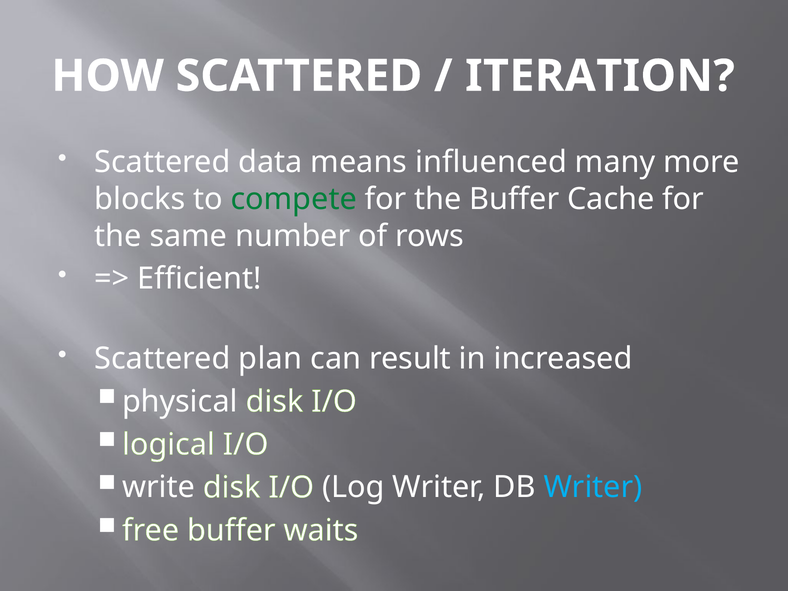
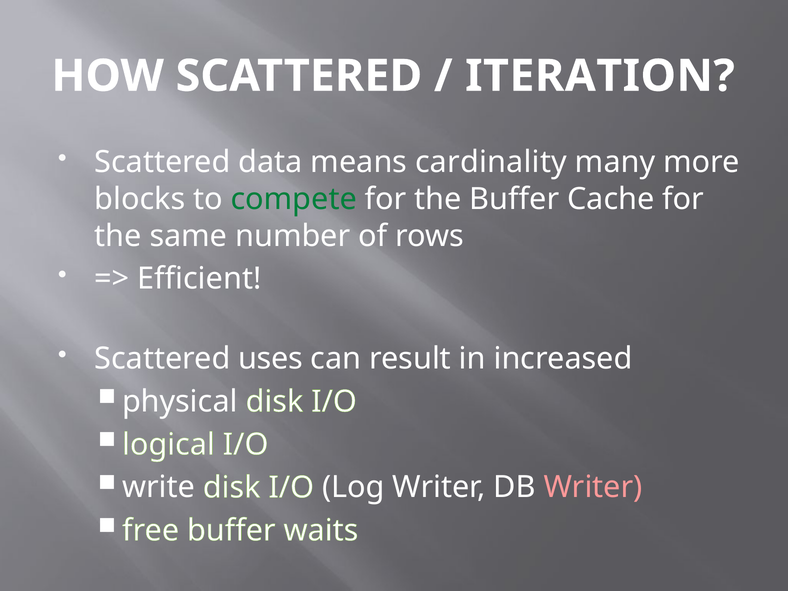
influenced: influenced -> cardinality
plan: plan -> uses
Writer at (593, 487) colour: light blue -> pink
